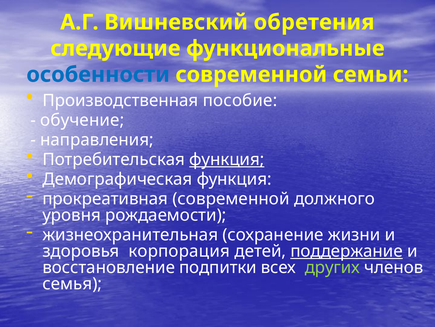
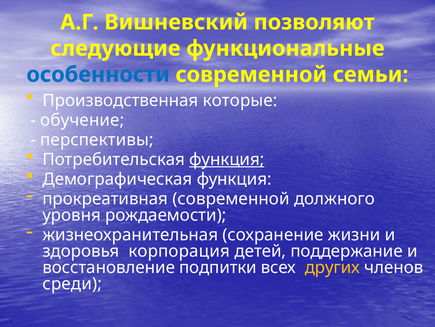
обретения: обретения -> позволяют
пособие: пособие -> которые
направления: направления -> перспективы
поддержание underline: present -> none
других colour: light green -> yellow
семья: семья -> среди
